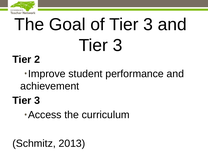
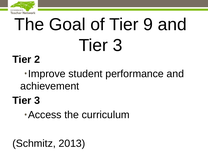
of Tier 3: 3 -> 9
